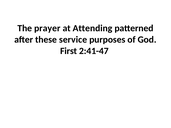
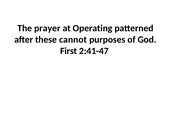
Attending: Attending -> Operating
service: service -> cannot
